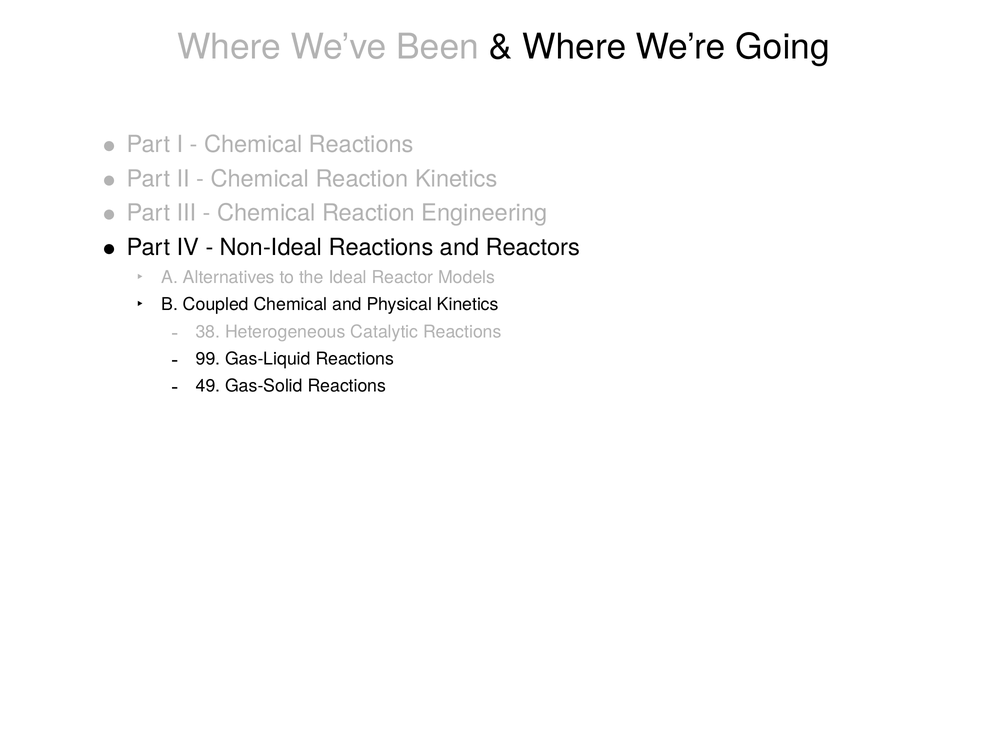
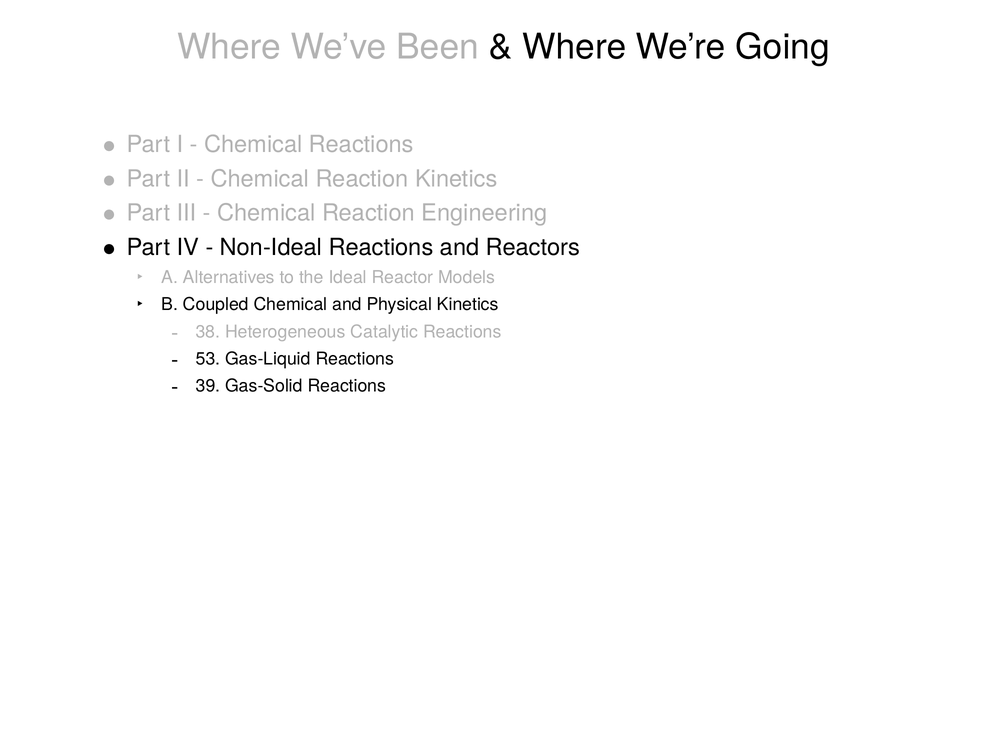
99: 99 -> 53
49: 49 -> 39
